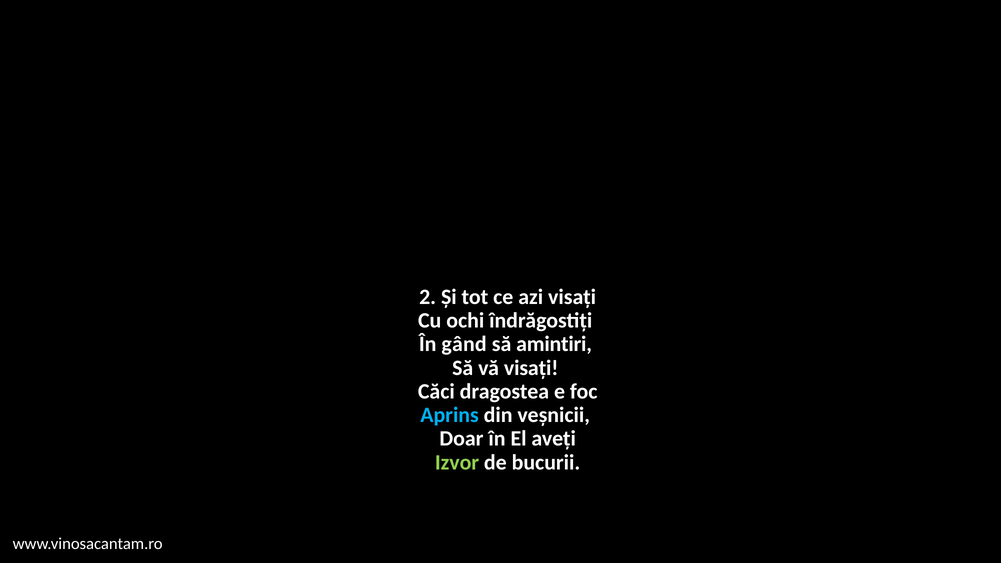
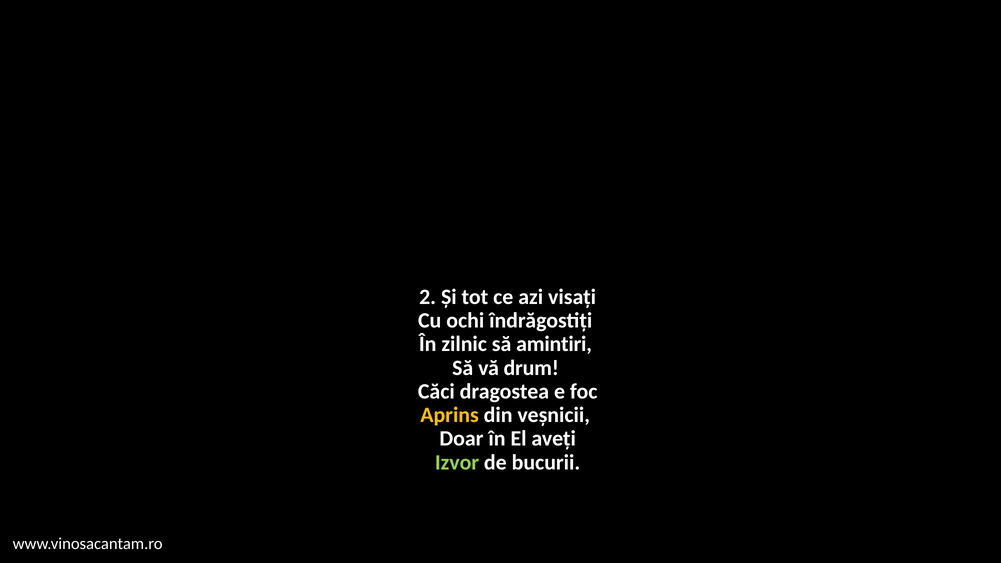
gând: gând -> zilnic
vă visați: visați -> drum
Aprins colour: light blue -> yellow
